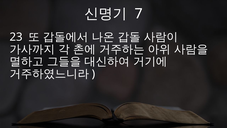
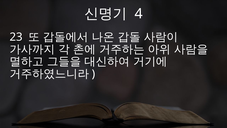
7: 7 -> 4
